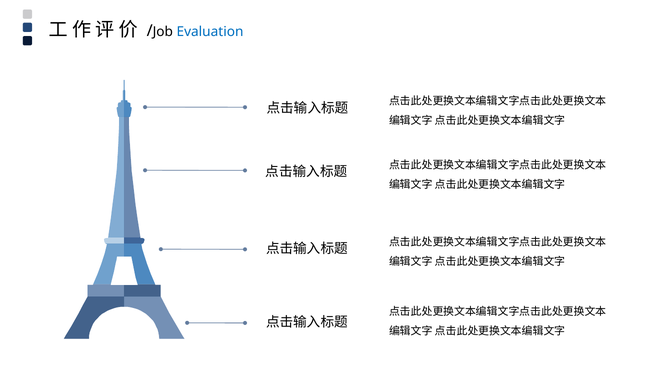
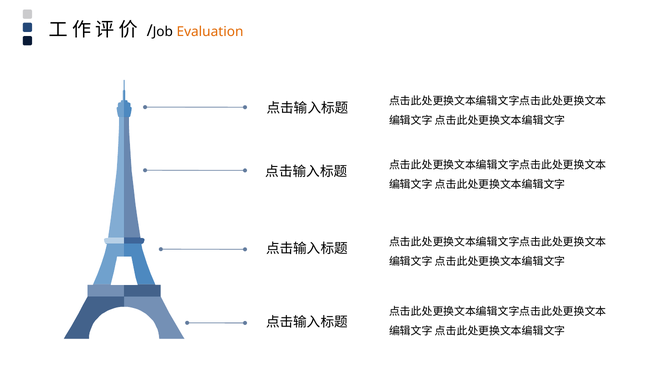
Evaluation colour: blue -> orange
